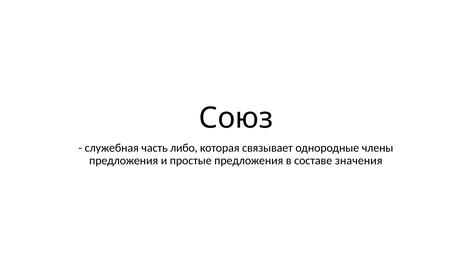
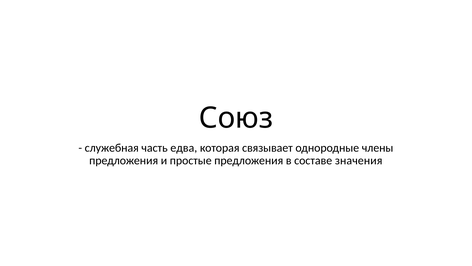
либо: либо -> едва
